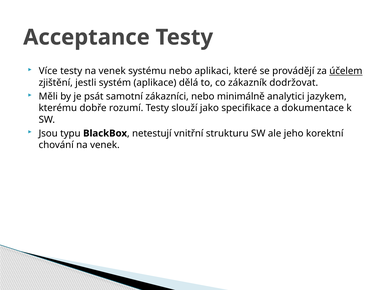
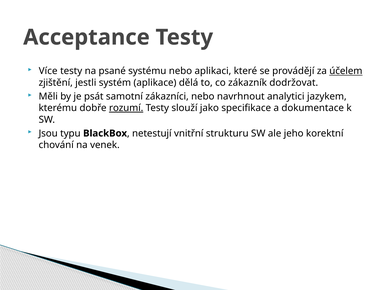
testy na venek: venek -> psané
minimálně: minimálně -> navrhnout
rozumí underline: none -> present
